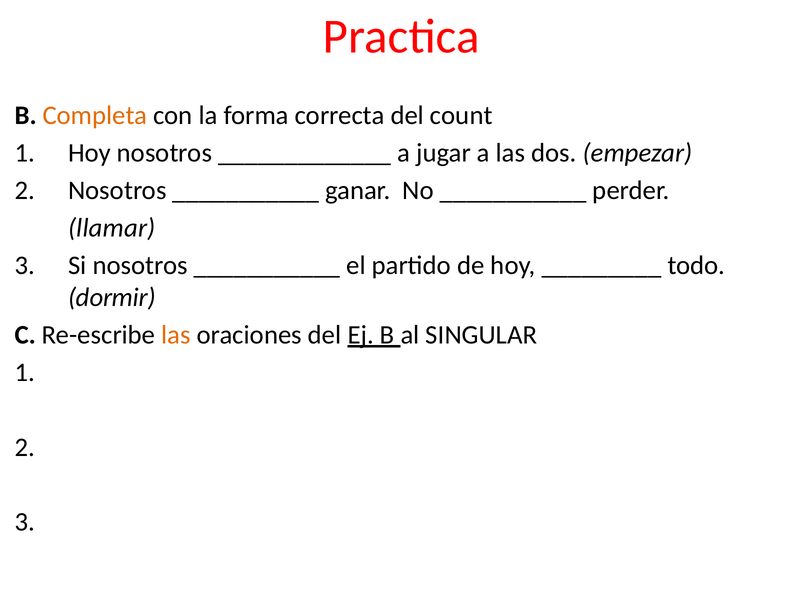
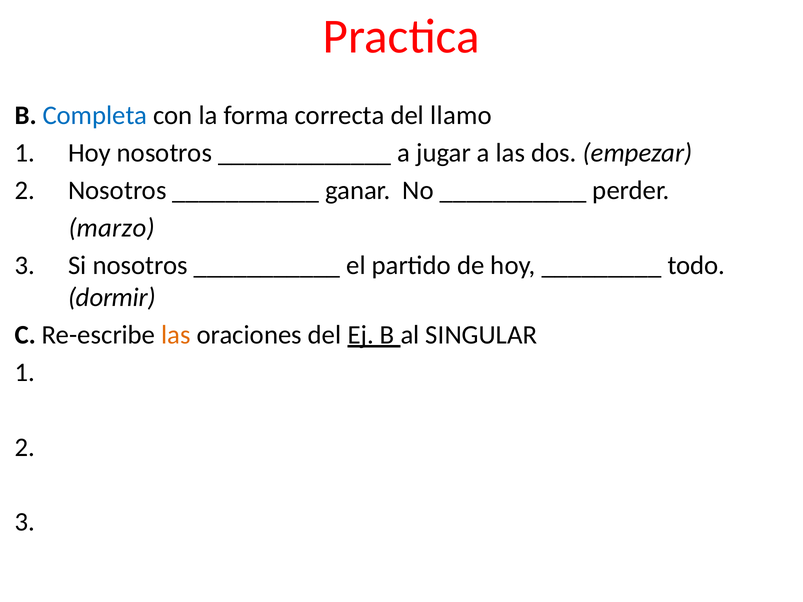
Completa colour: orange -> blue
count: count -> llamo
llamar: llamar -> marzo
